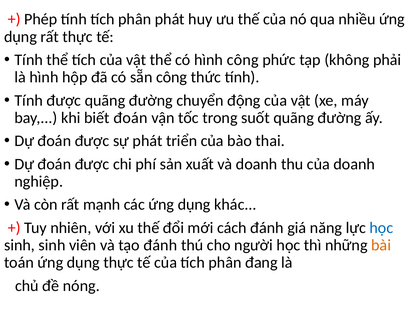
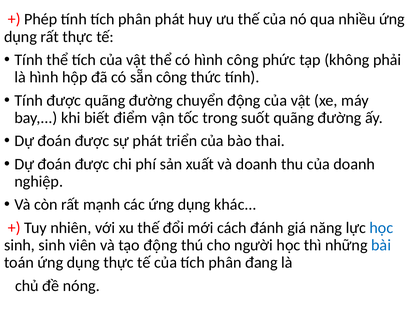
biết đoán: đoán -> điểm
tạo đánh: đánh -> động
bài colour: orange -> blue
